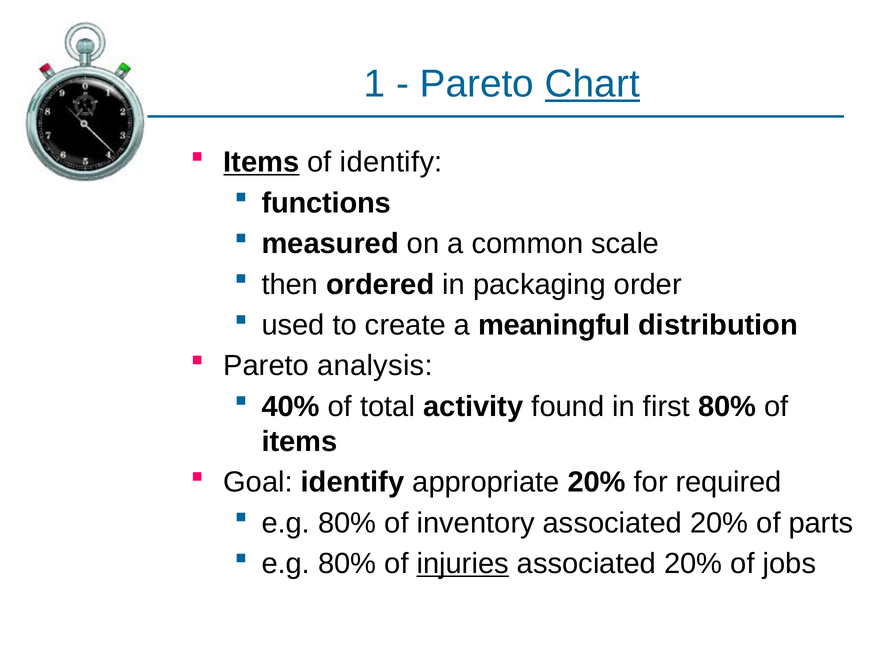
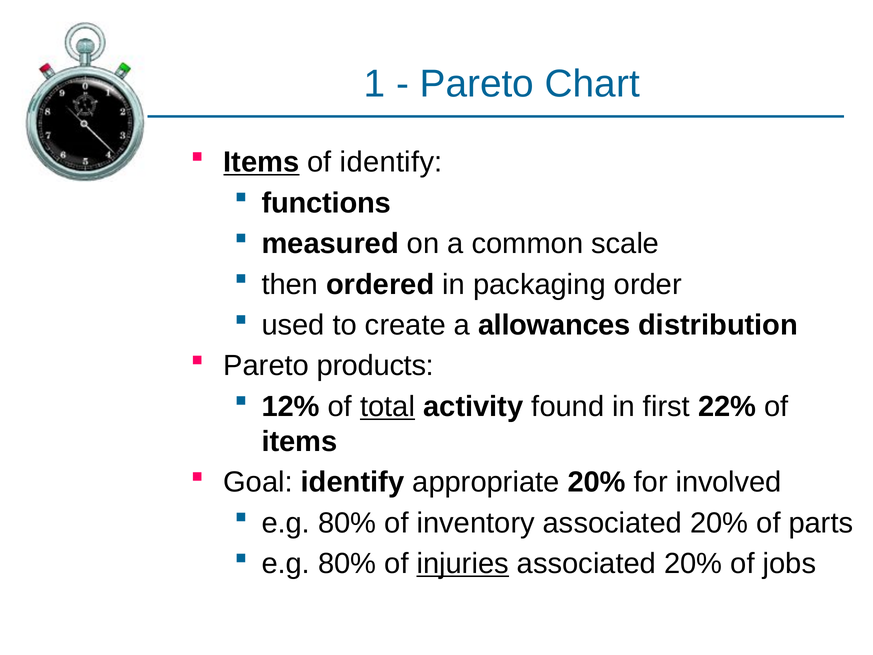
Chart underline: present -> none
meaningful: meaningful -> allowances
analysis: analysis -> products
40%: 40% -> 12%
total underline: none -> present
first 80%: 80% -> 22%
required: required -> involved
